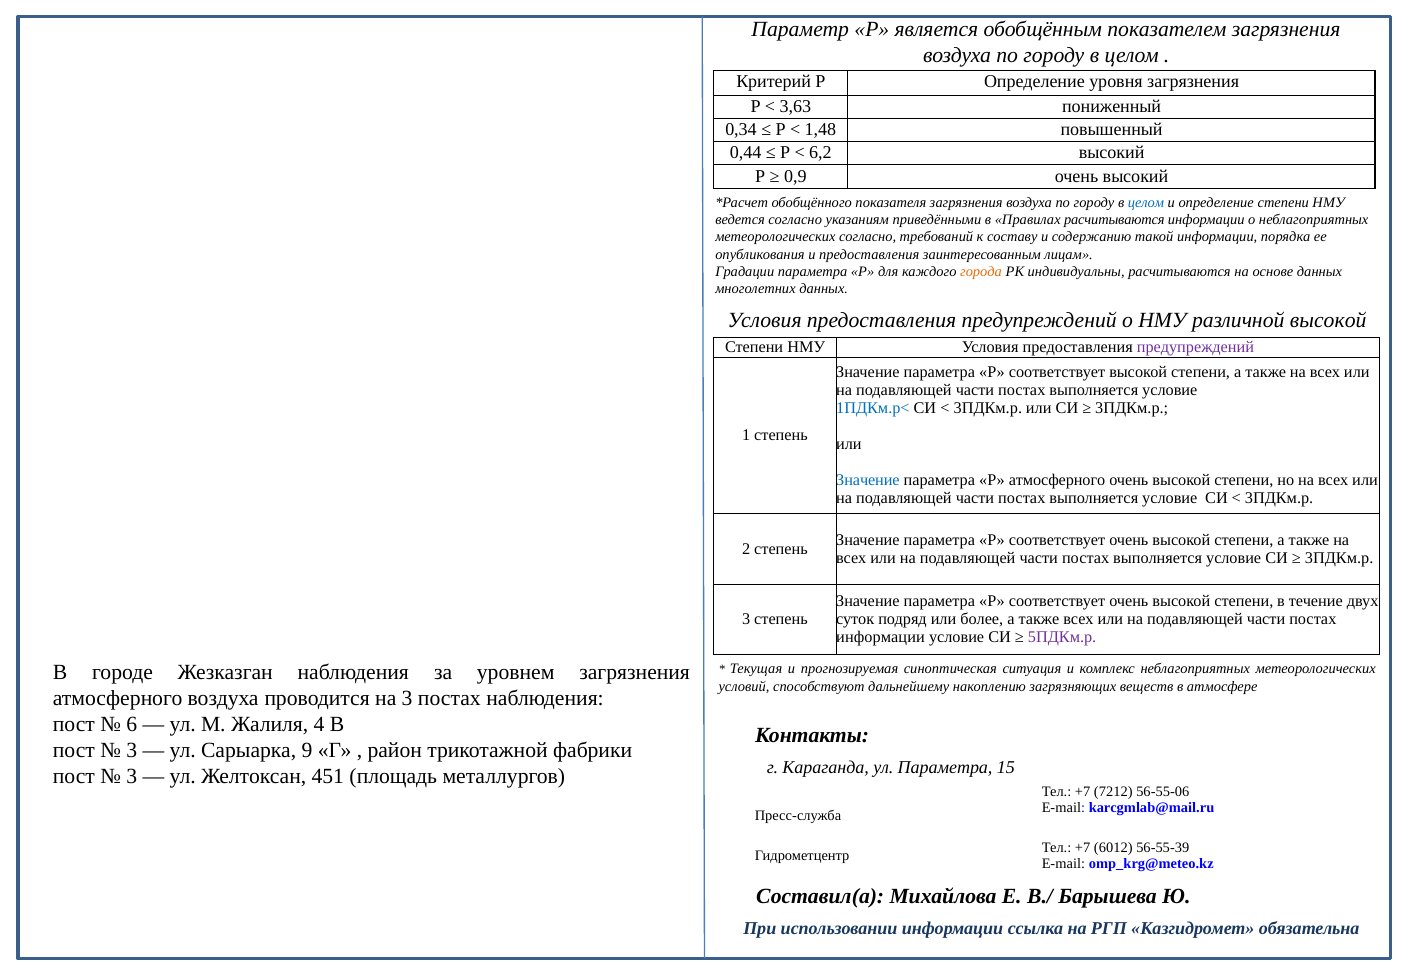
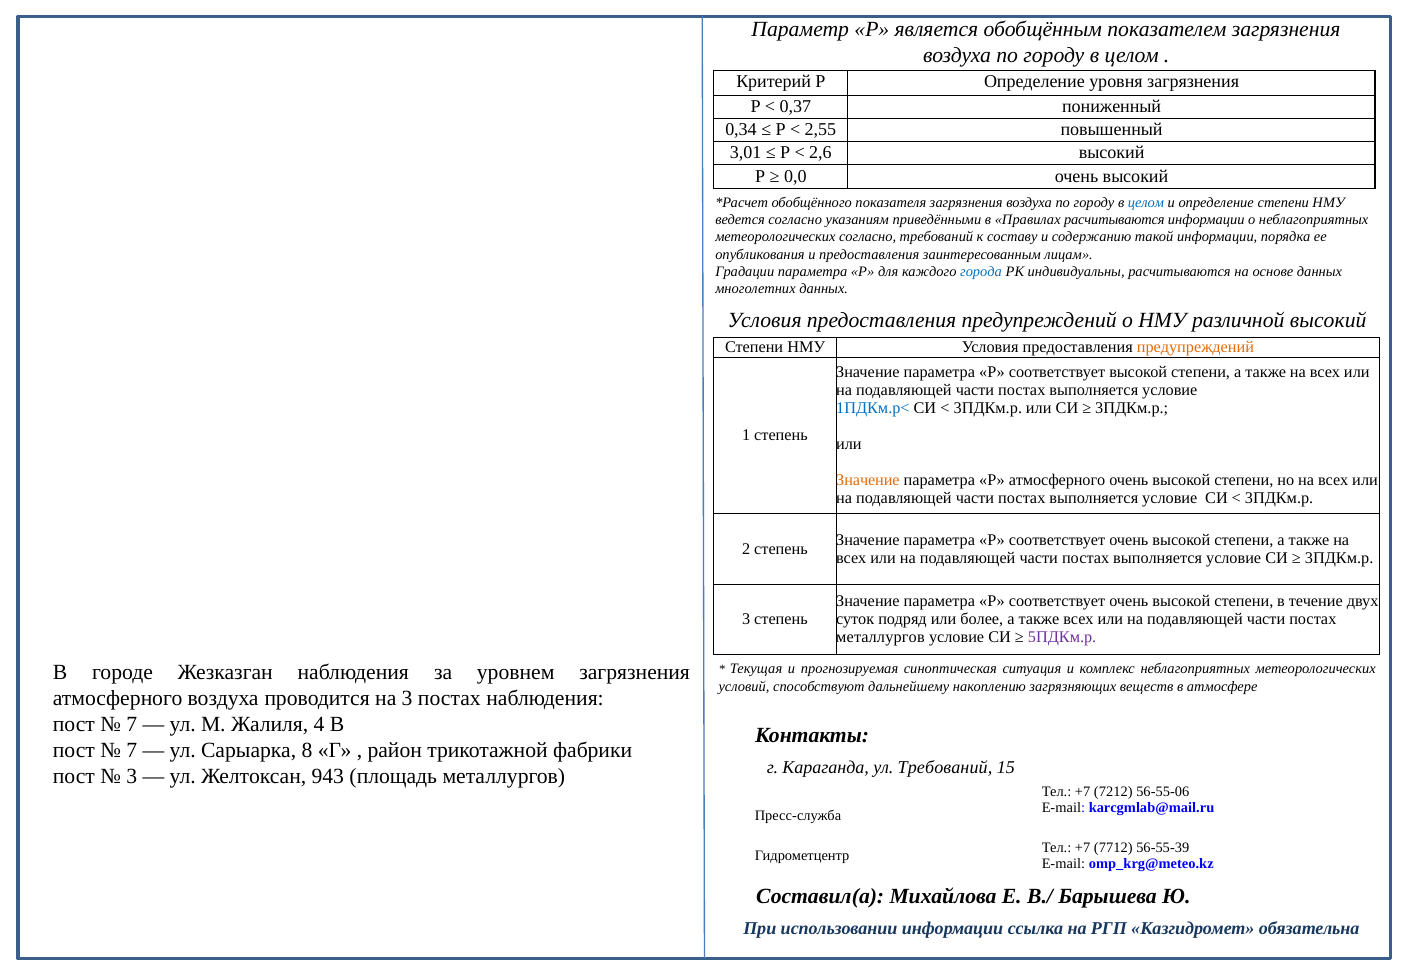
3,63: 3,63 -> 0,37
1,48: 1,48 -> 2,55
0,44: 0,44 -> 3,01
6,2: 6,2 -> 2,6
0,9: 0,9 -> 0,0
города colour: orange -> blue
различной высокой: высокой -> высокий
предупреждений at (1195, 348) colour: purple -> orange
Значение at (868, 481) colour: blue -> orange
информации at (881, 638): информации -> металлургов
6 at (132, 724): 6 -> 7
3 at (132, 750): 3 -> 7
9: 9 -> 8
ул Параметра: Параметра -> Требований
451: 451 -> 943
6012: 6012 -> 7712
